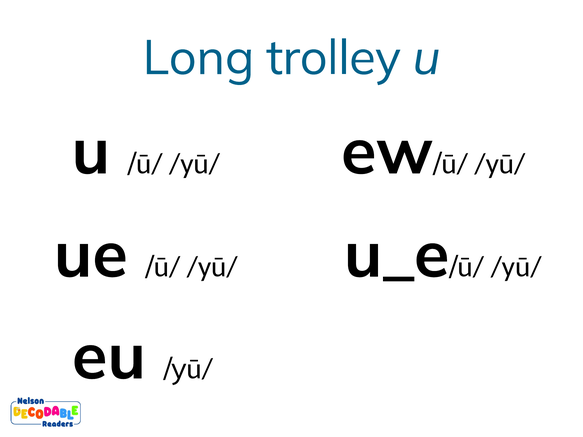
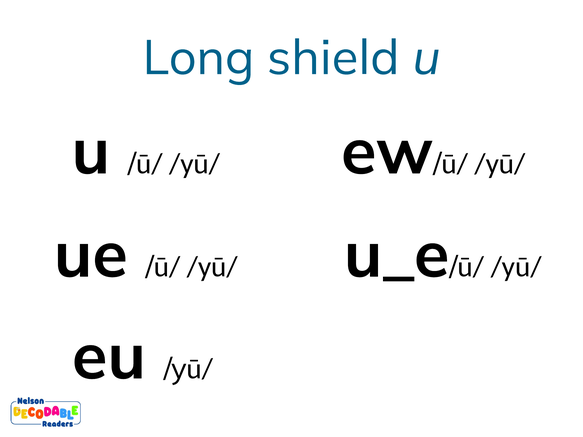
trolley: trolley -> shield
